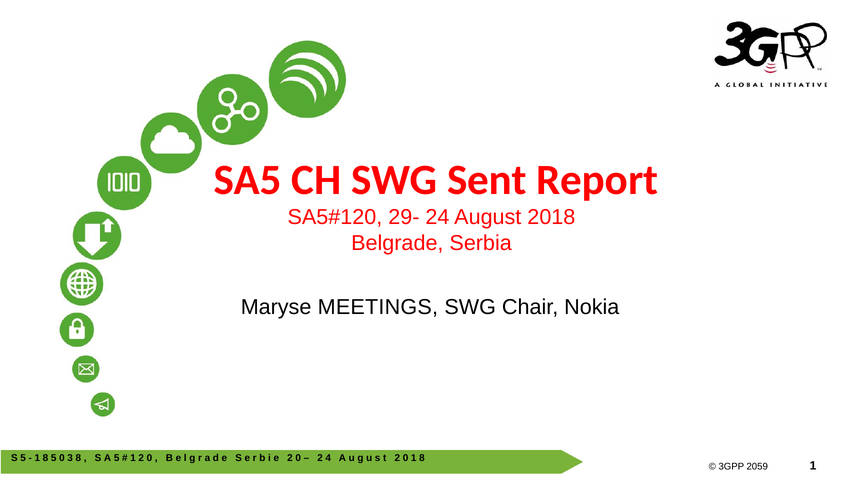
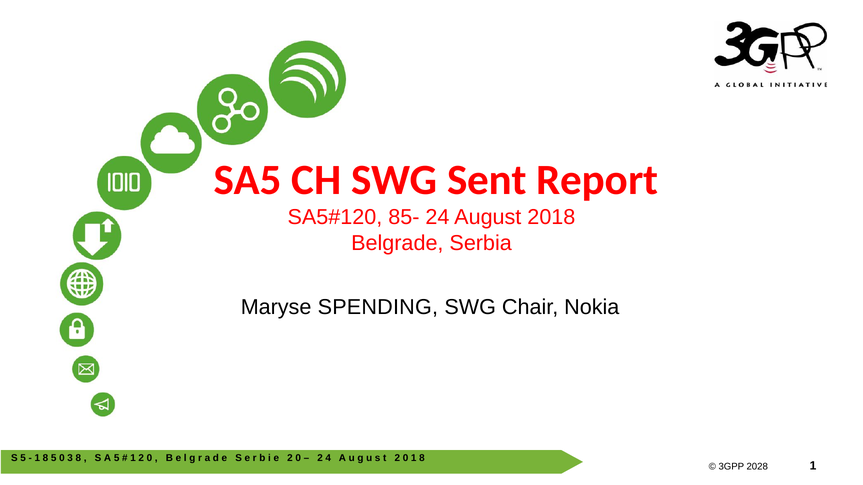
29-: 29- -> 85-
MEETINGS: MEETINGS -> SPENDING
2059: 2059 -> 2028
